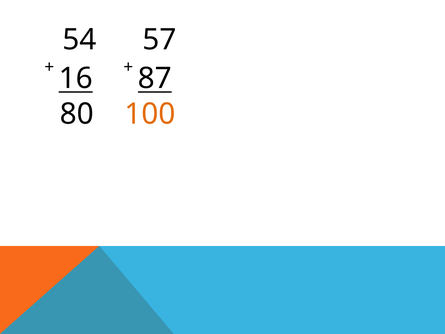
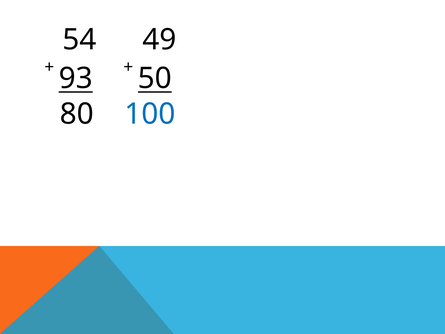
57: 57 -> 49
16: 16 -> 93
87: 87 -> 50
100 colour: orange -> blue
